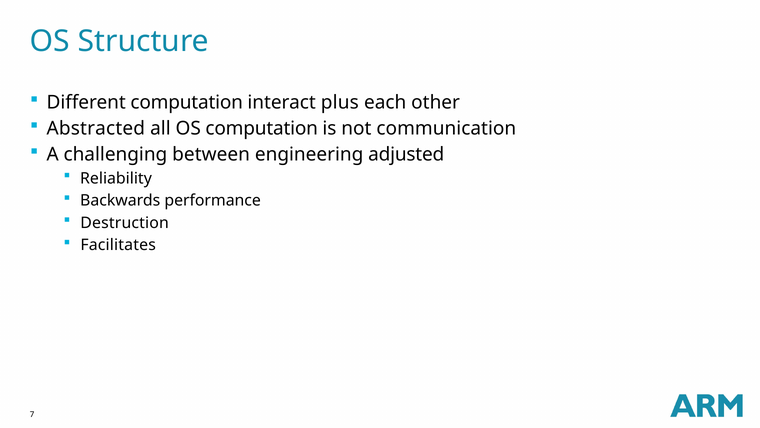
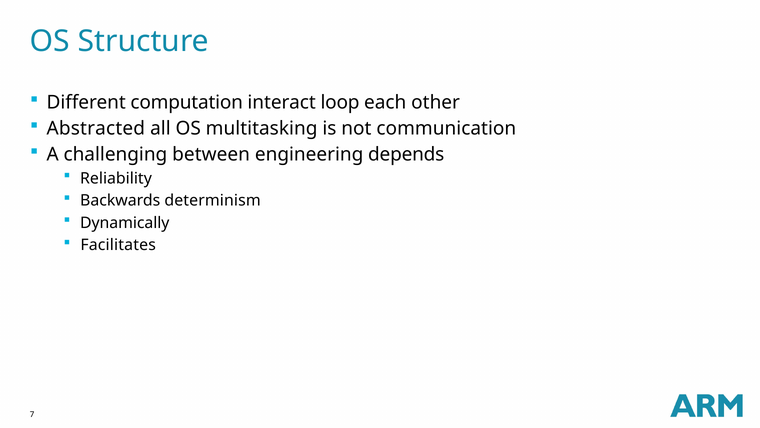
plus: plus -> loop
OS computation: computation -> multitasking
adjusted: adjusted -> depends
performance: performance -> determinism
Destruction: Destruction -> Dynamically
